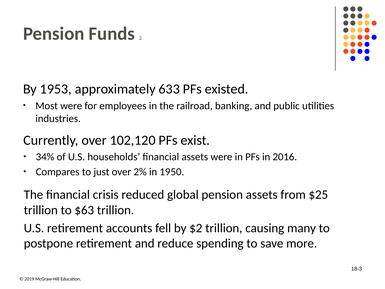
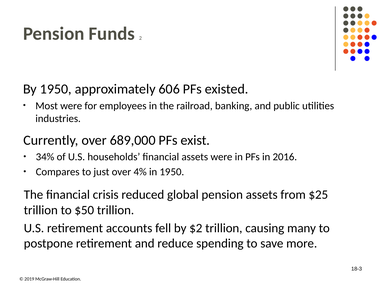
By 19 53: 53 -> 50
633: 633 -> 606
102,120: 102,120 -> 689,000
2%: 2% -> 4%
$63: $63 -> $50
